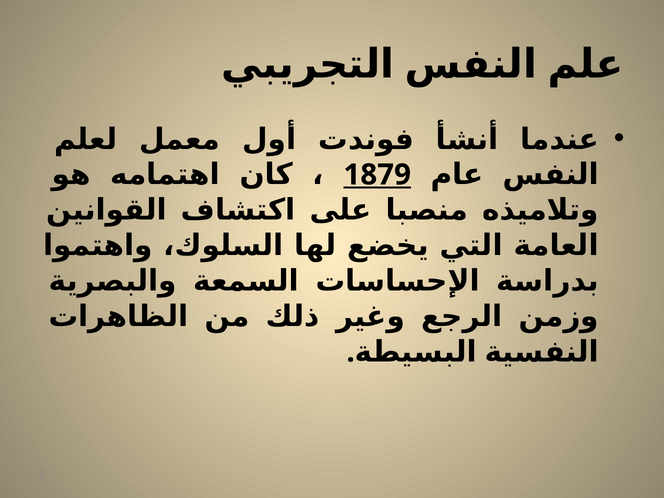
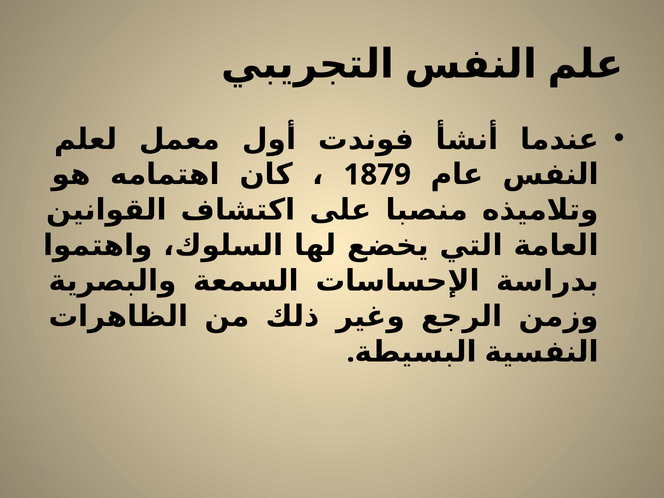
1879 underline: present -> none
